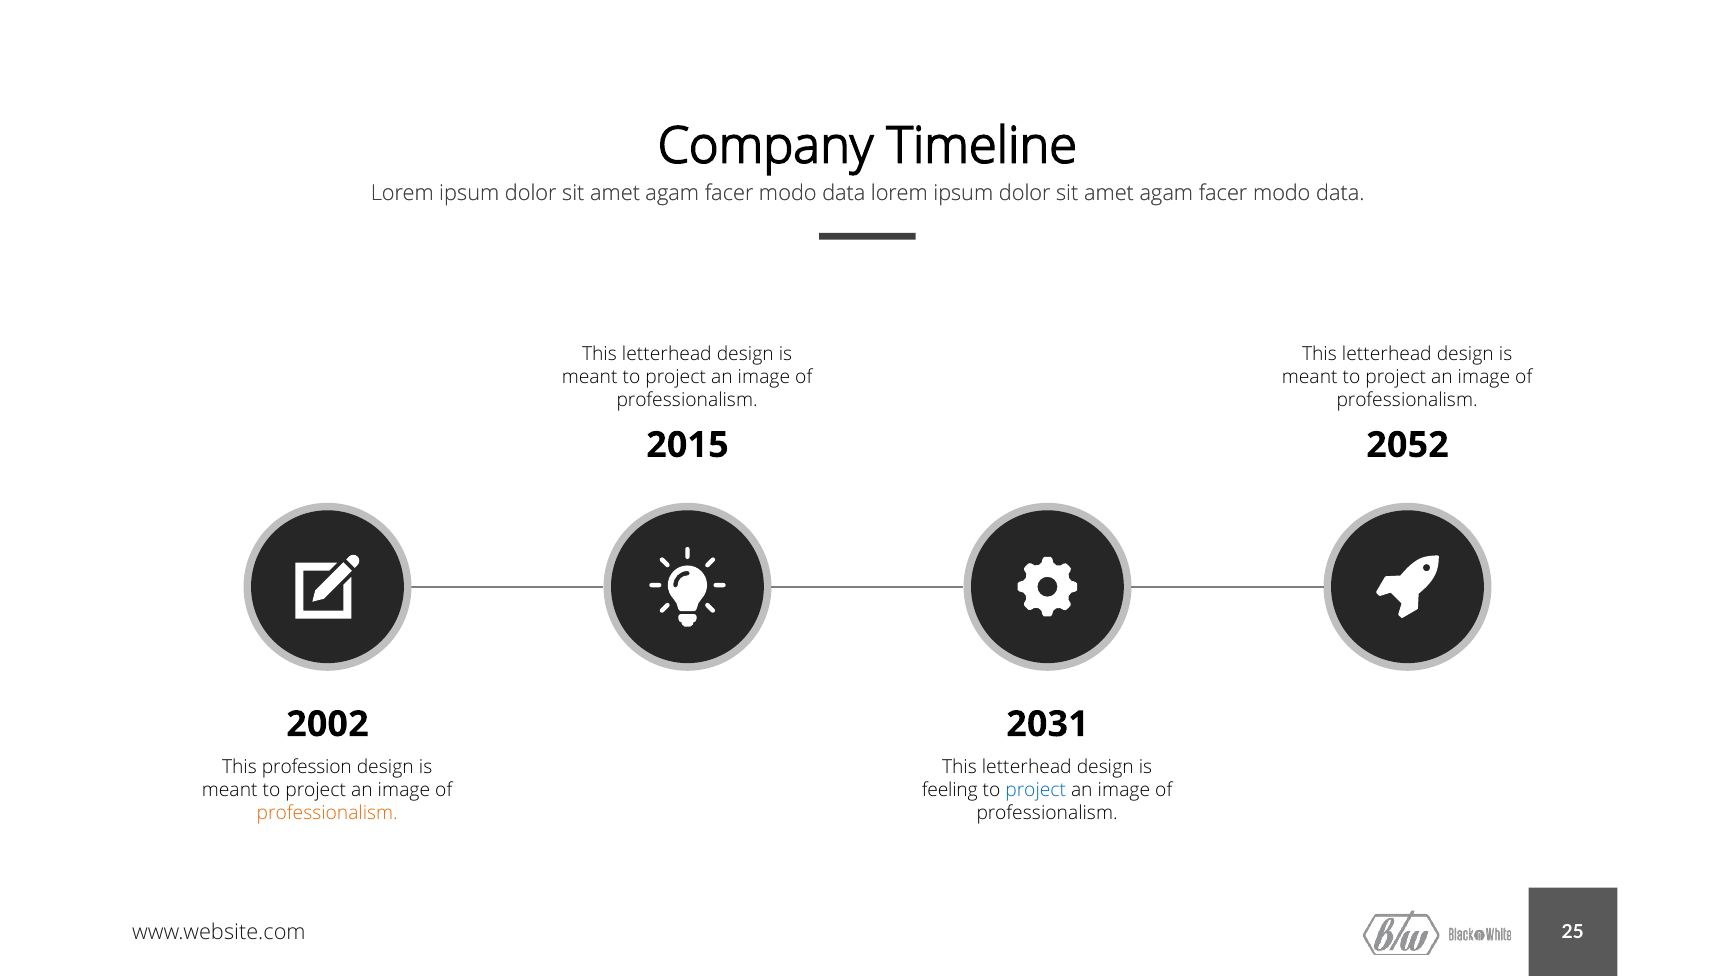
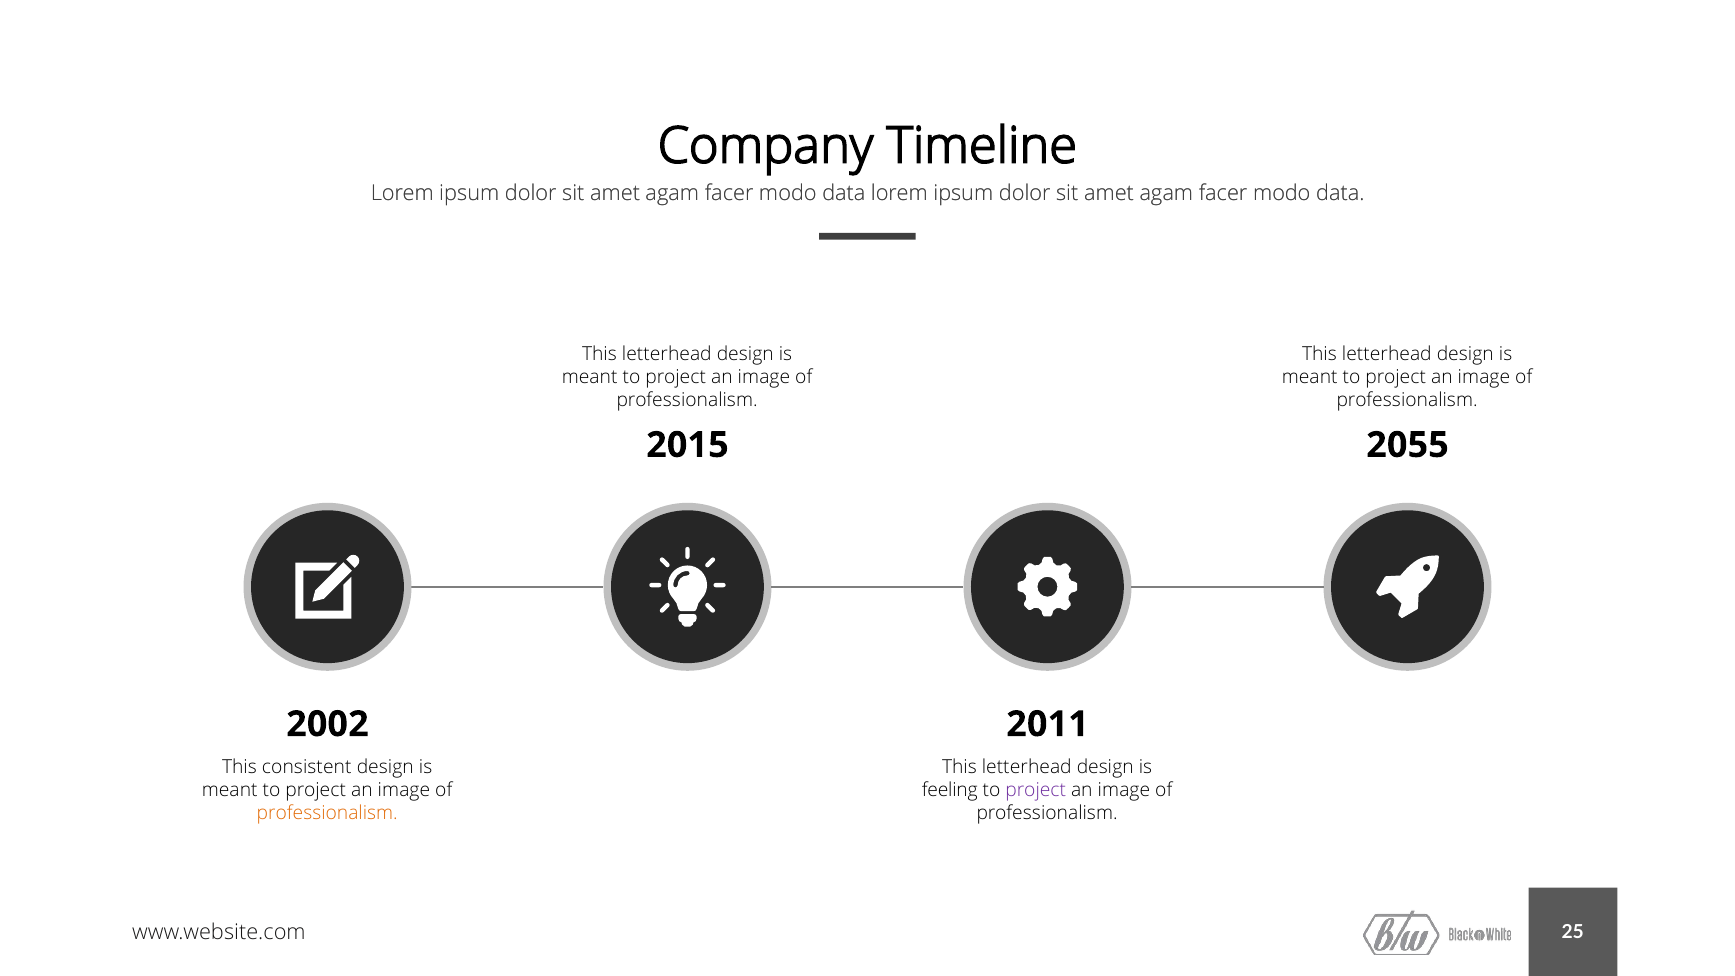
2052: 2052 -> 2055
2031: 2031 -> 2011
profession: profession -> consistent
project at (1036, 790) colour: blue -> purple
